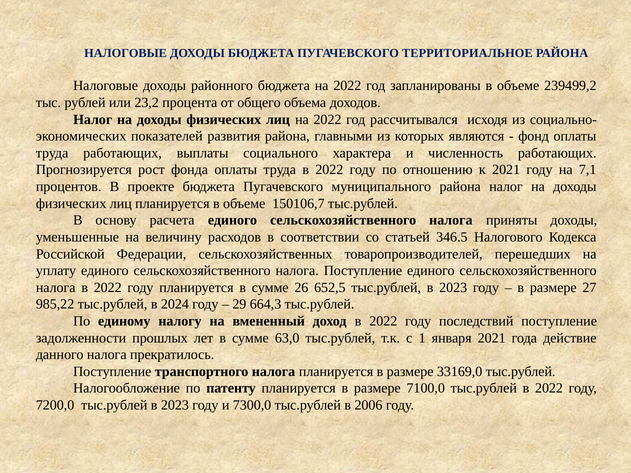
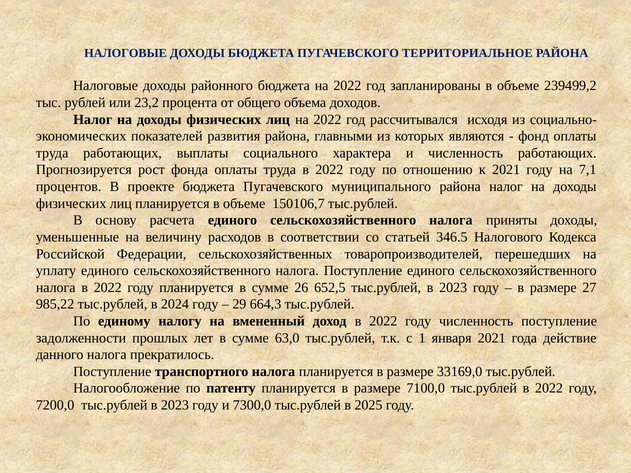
году последствий: последствий -> численность
2006: 2006 -> 2025
